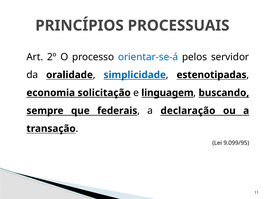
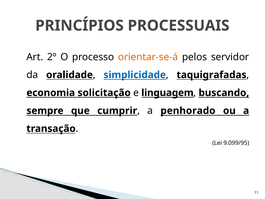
orientar-se-á colour: blue -> orange
estenotipadas: estenotipadas -> taquigrafadas
federais: federais -> cumprir
declaração: declaração -> penhorado
